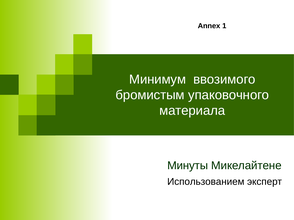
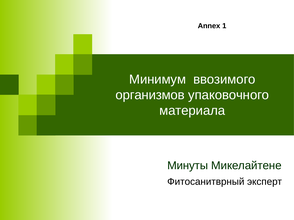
бромистым: бромистым -> организмов
Использованием: Использованием -> Фитосанитврный
